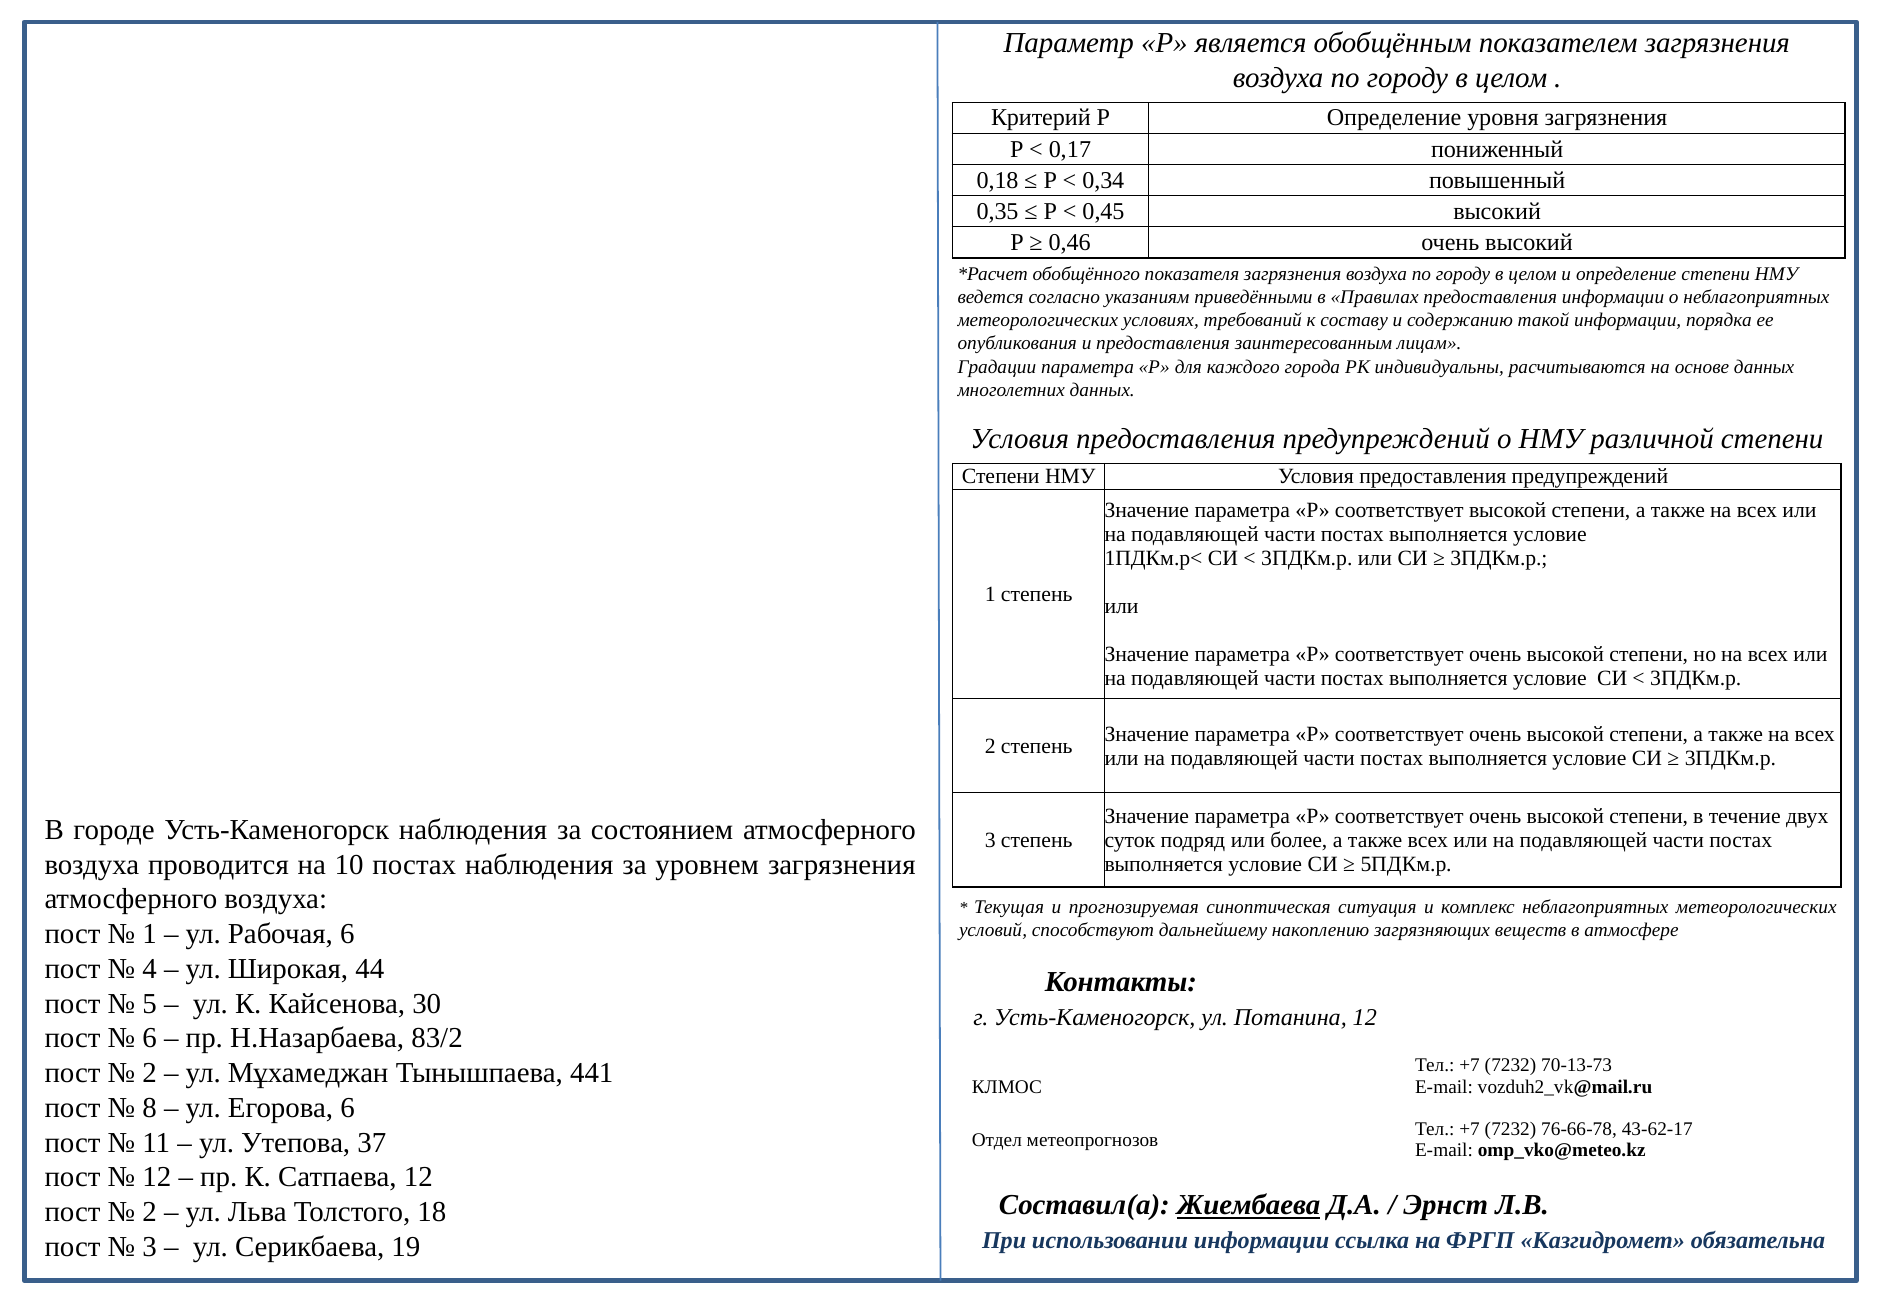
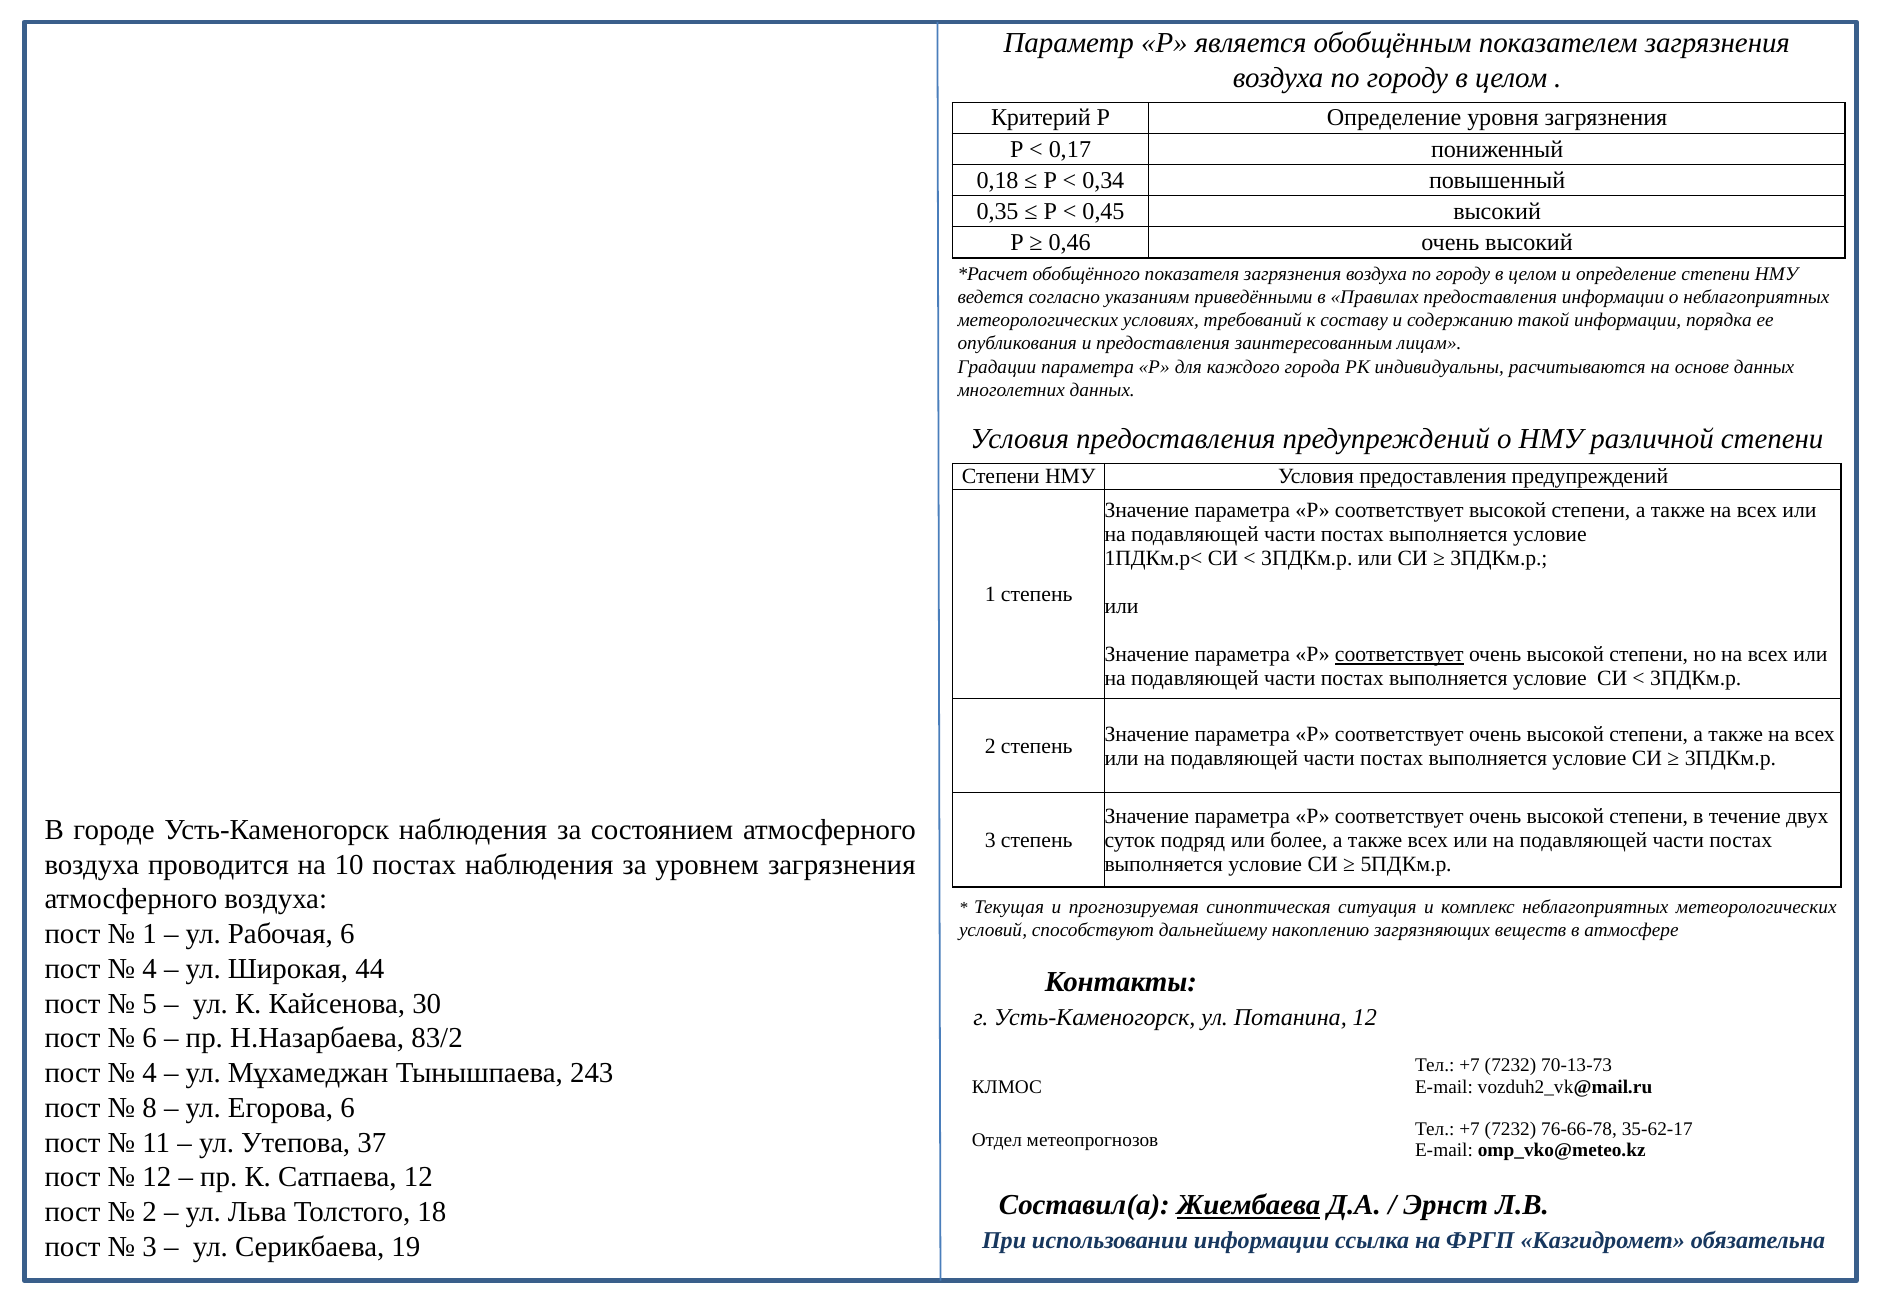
соответствует at (1399, 654) underline: none -> present
2 at (150, 1072): 2 -> 4
441: 441 -> 243
43-62-17: 43-62-17 -> 35-62-17
